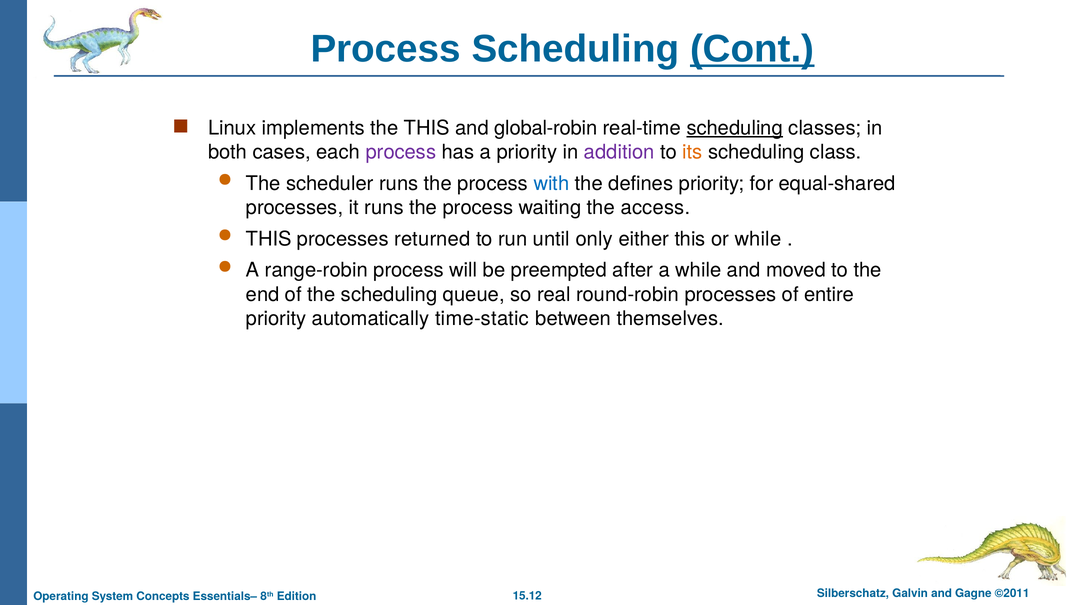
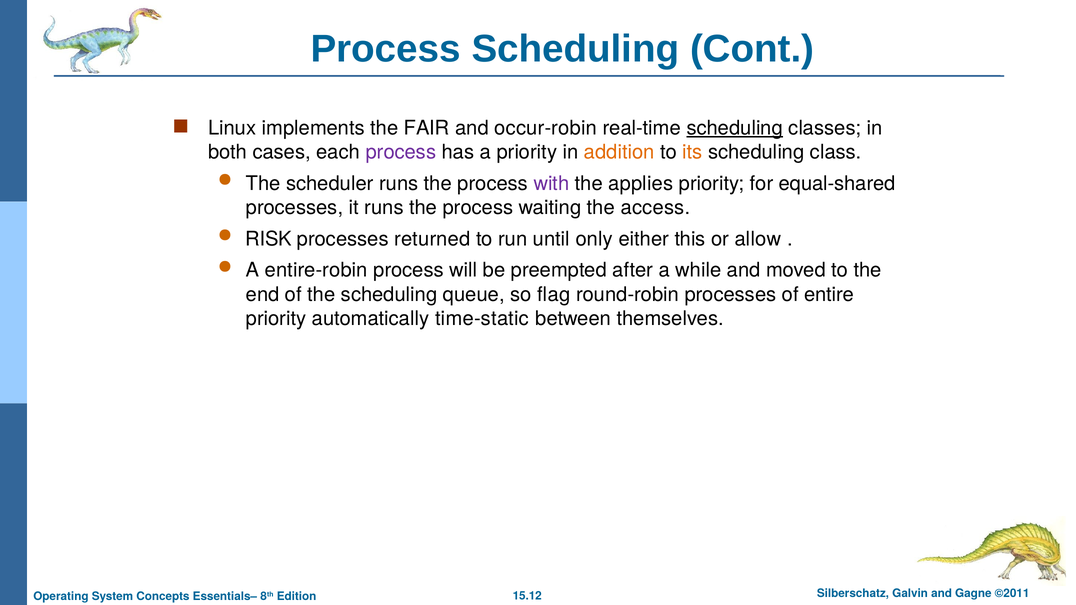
Cont underline: present -> none
the THIS: THIS -> FAIR
global-robin: global-robin -> occur-robin
addition colour: purple -> orange
with colour: blue -> purple
defines: defines -> applies
THIS at (269, 239): THIS -> RISK
or while: while -> allow
range-robin: range-robin -> entire-robin
real: real -> flag
